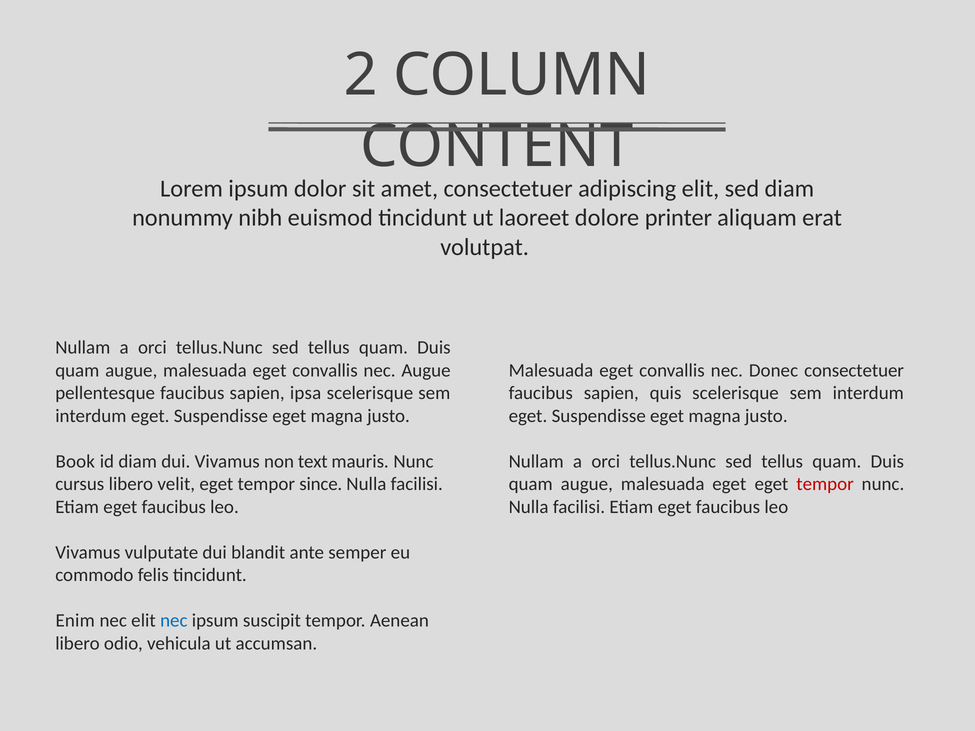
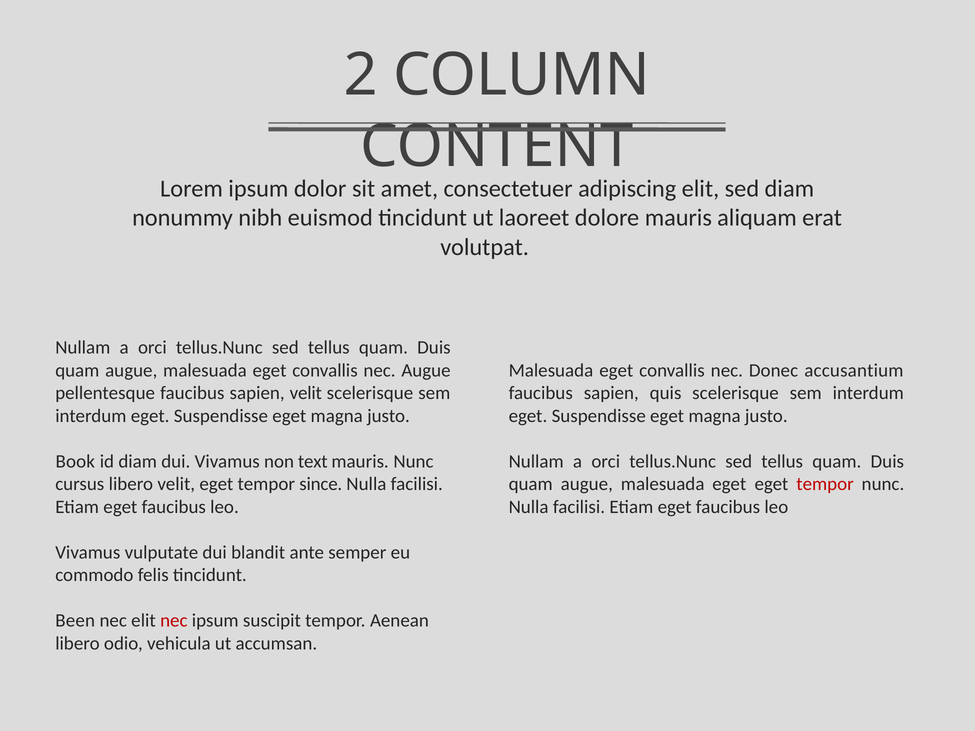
dolore printer: printer -> mauris
Donec consectetuer: consectetuer -> accusantium
sapien ipsa: ipsa -> velit
Enim: Enim -> Been
nec at (174, 621) colour: blue -> red
